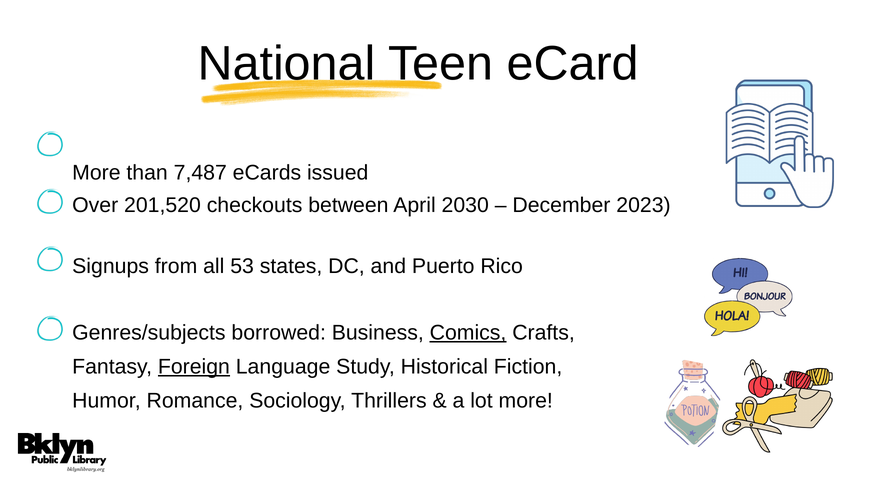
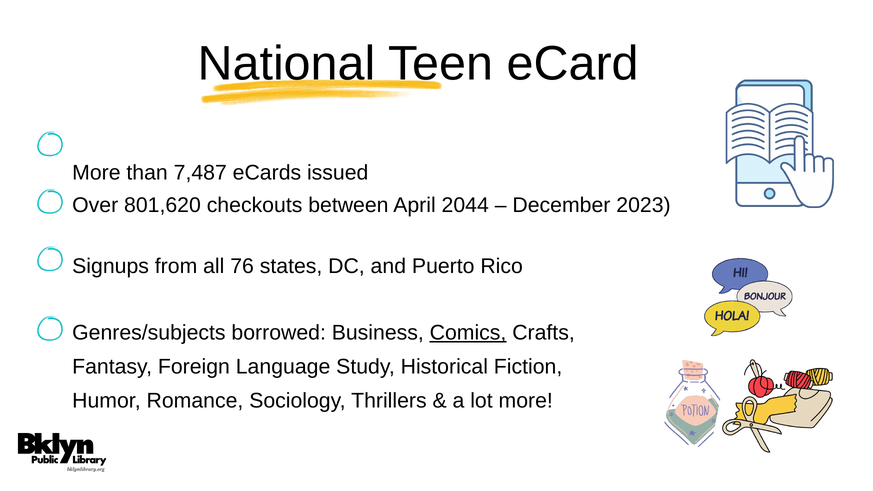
201,520: 201,520 -> 801,620
2030: 2030 -> 2044
53: 53 -> 76
Foreign underline: present -> none
